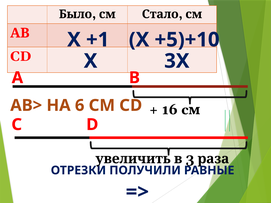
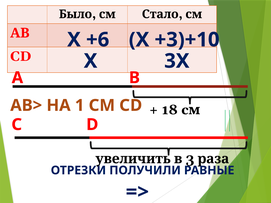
+1: +1 -> +6
+5)+10: +5)+10 -> +3)+10
6: 6 -> 1
16: 16 -> 18
